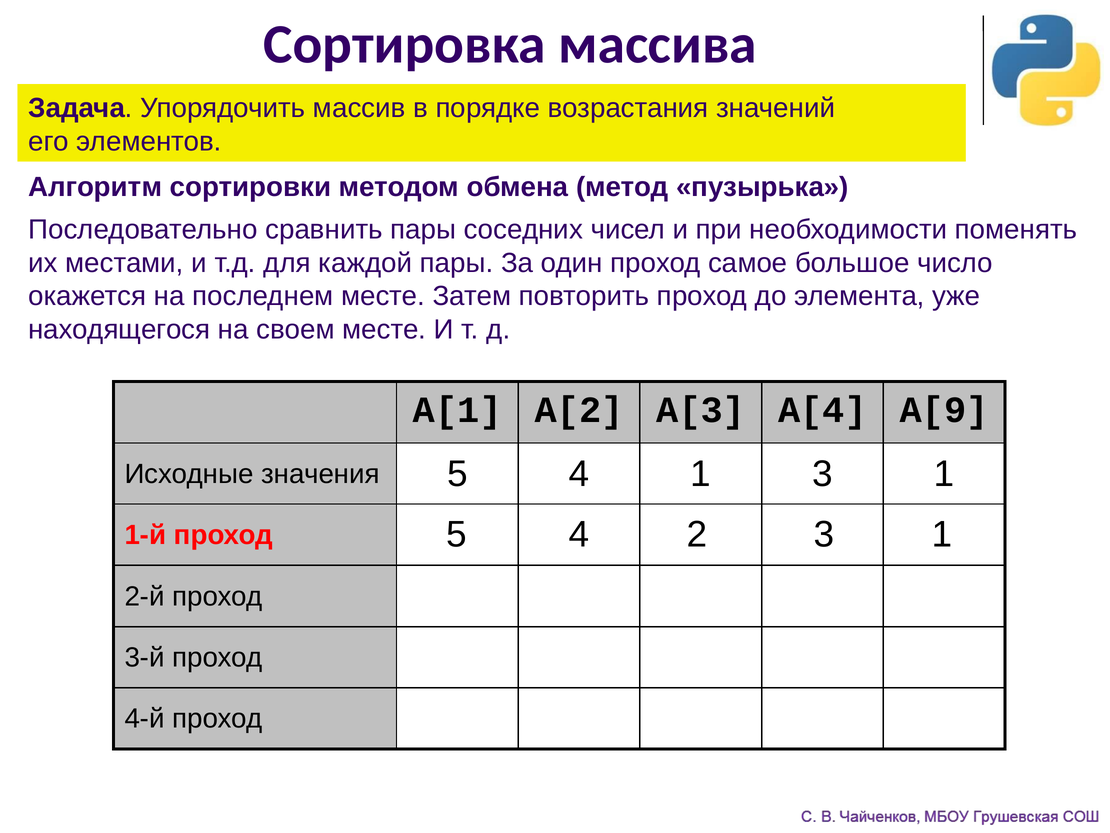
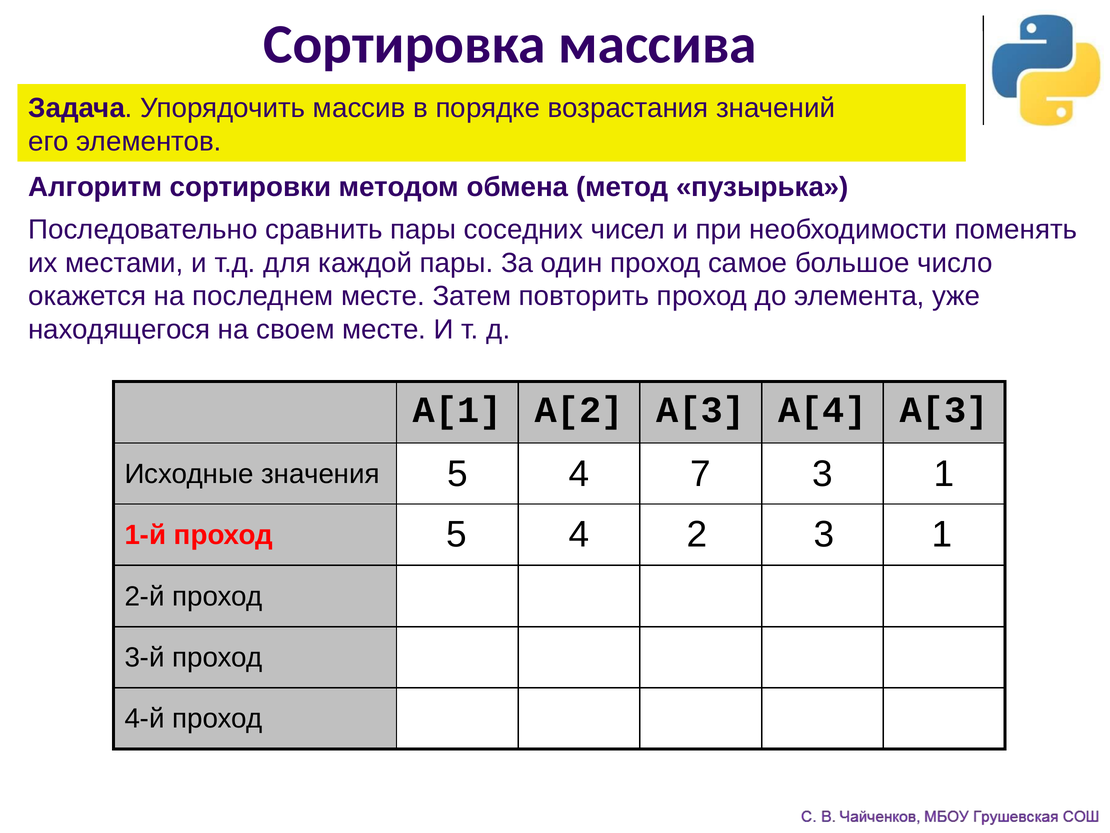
A[4 A[9: A[9 -> A[3
4 1: 1 -> 7
